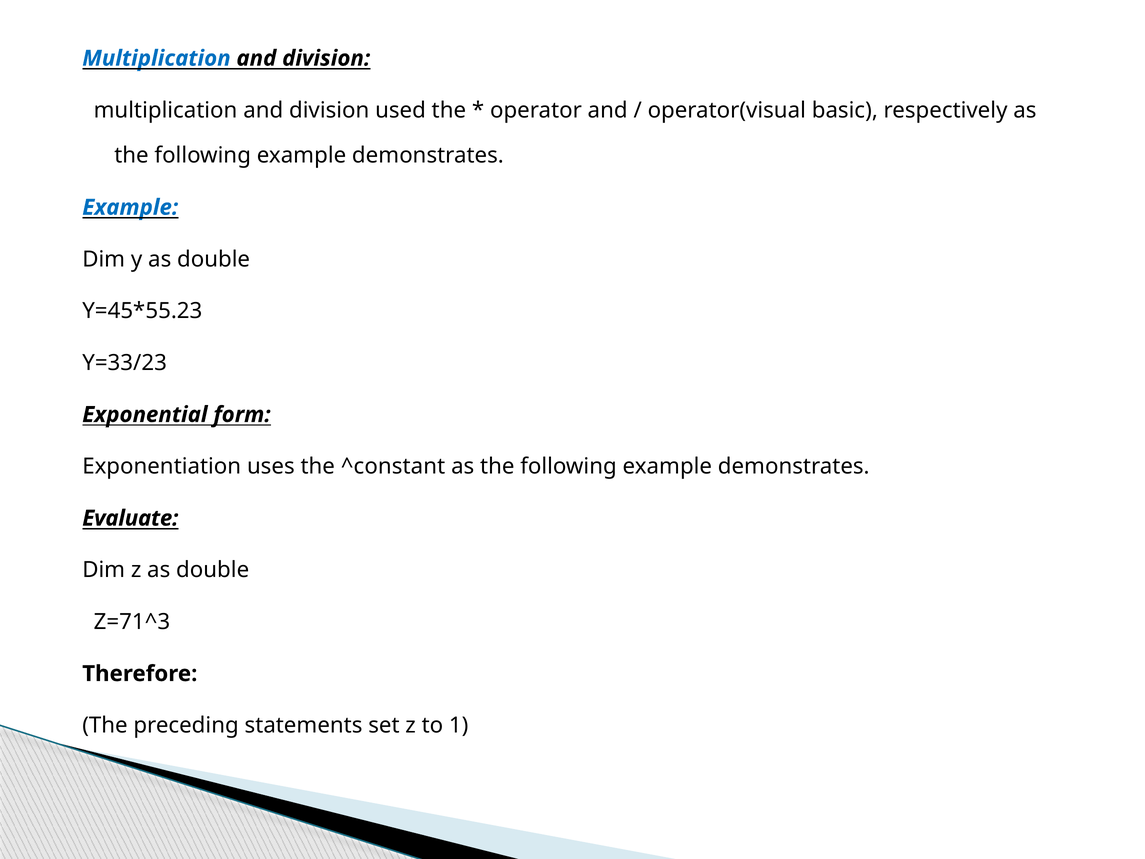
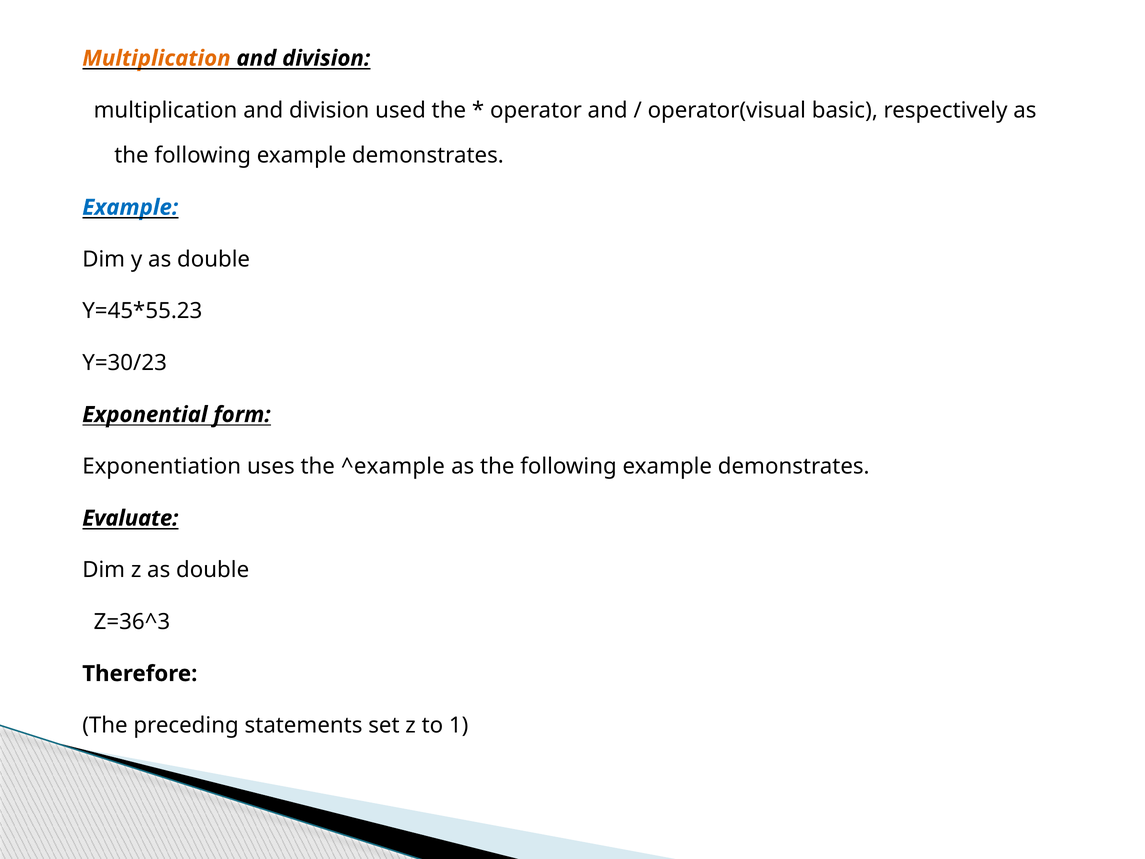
Multiplication at (156, 58) colour: blue -> orange
Y=33/23: Y=33/23 -> Y=30/23
^constant: ^constant -> ^example
Z=71^3: Z=71^3 -> Z=36^3
